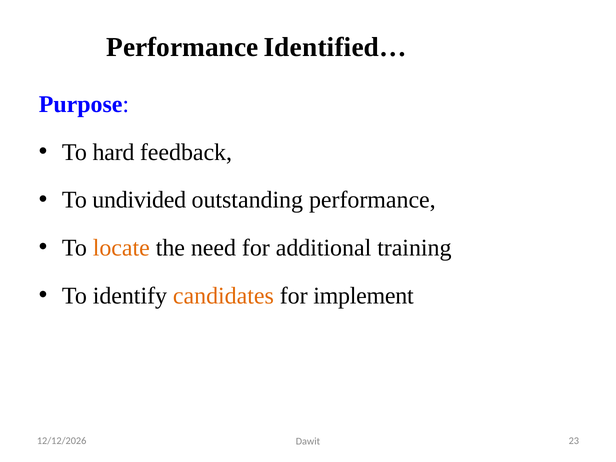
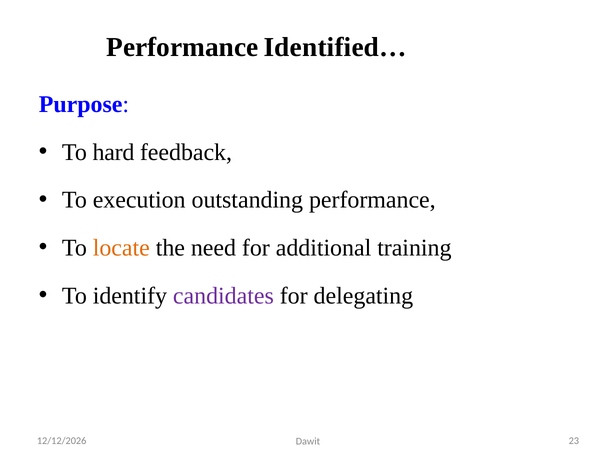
undivided: undivided -> execution
candidates colour: orange -> purple
implement: implement -> delegating
